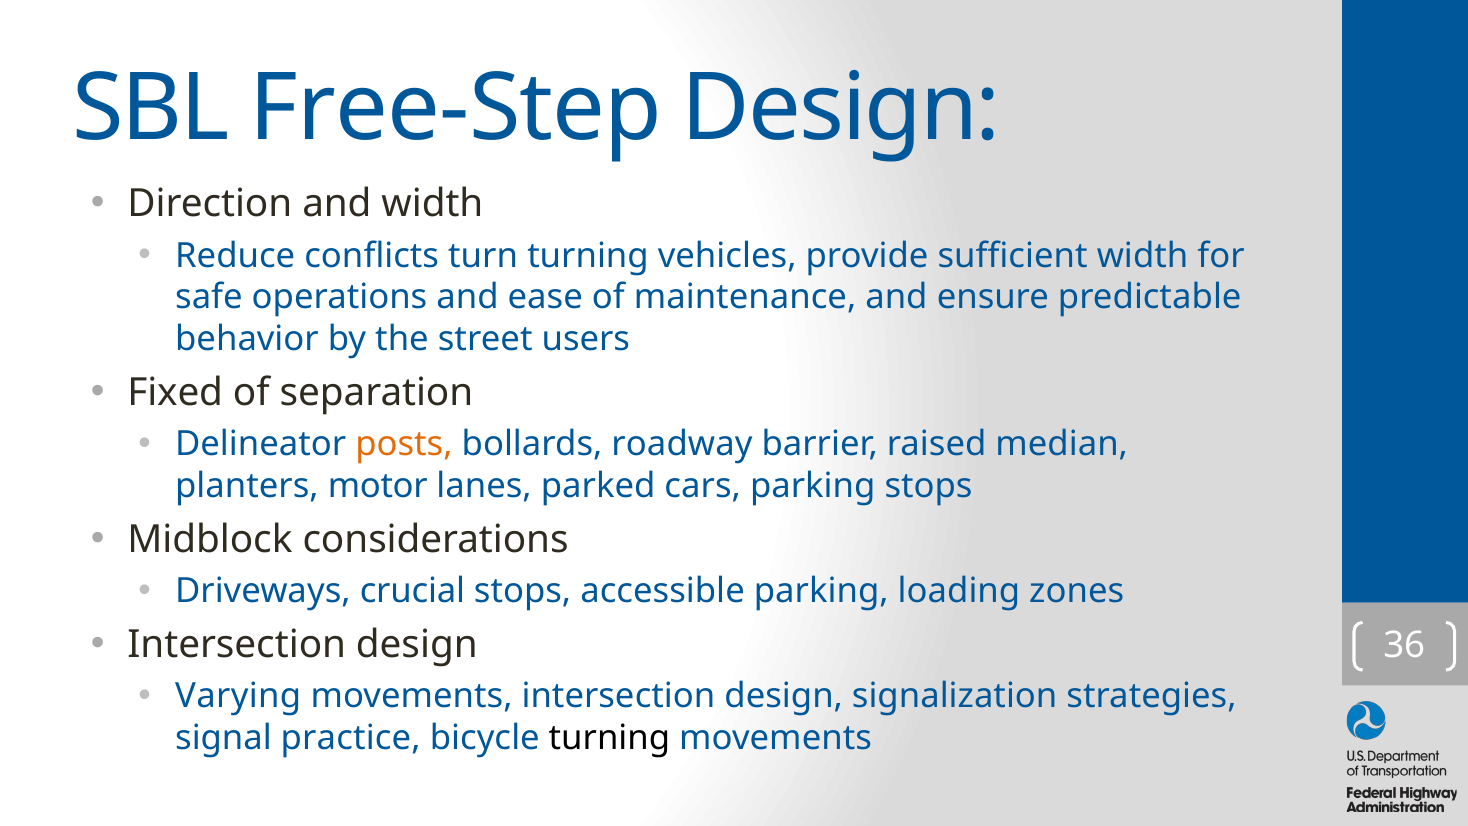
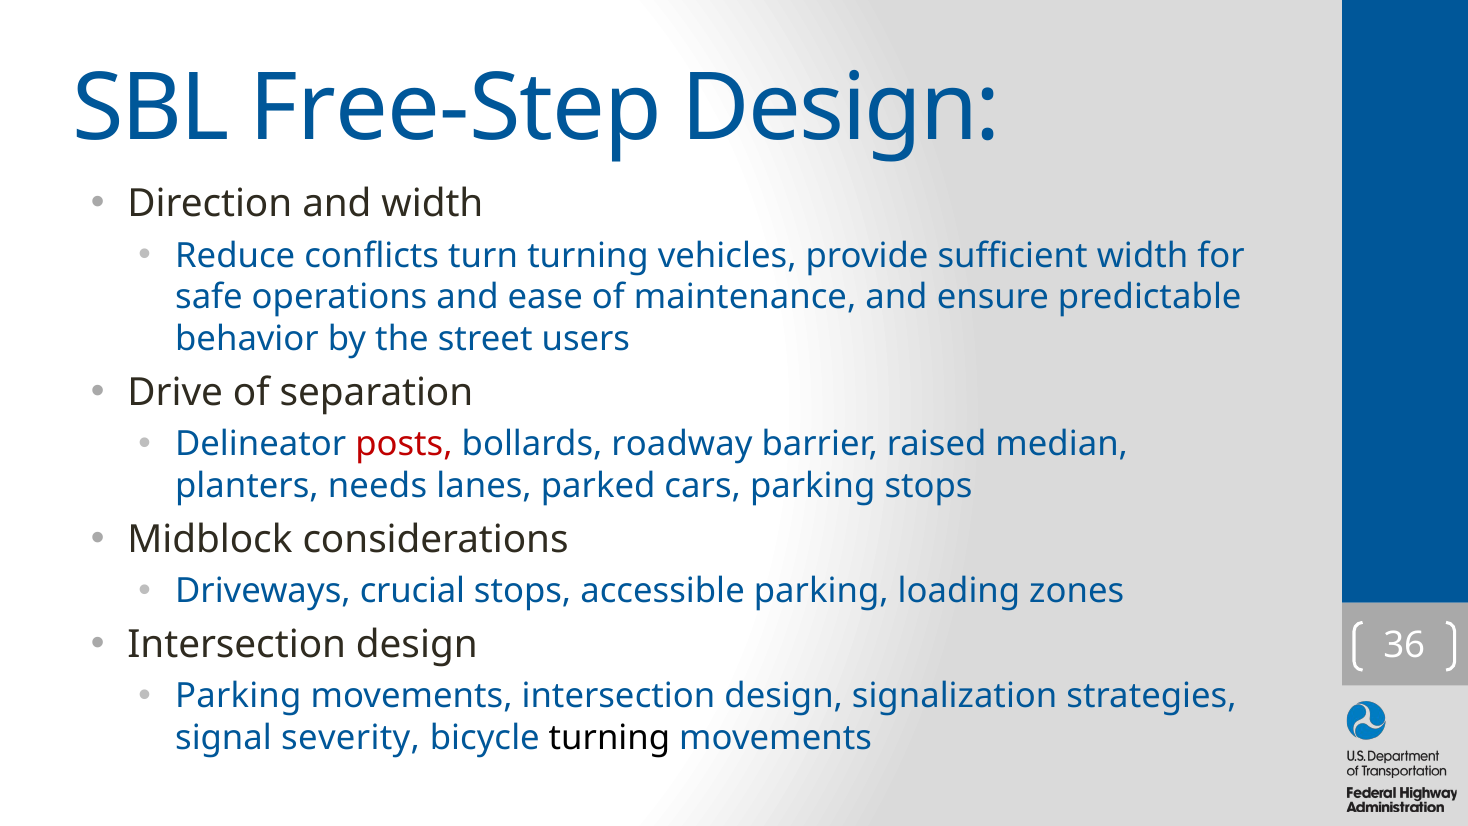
Fixed: Fixed -> Drive
posts colour: orange -> red
motor: motor -> needs
Varying at (238, 696): Varying -> Parking
practice: practice -> severity
